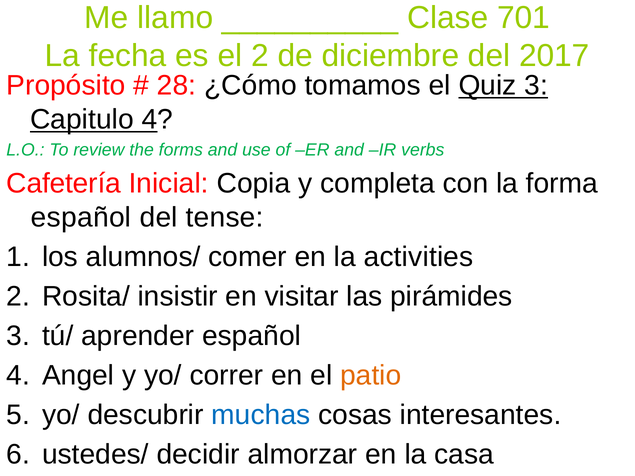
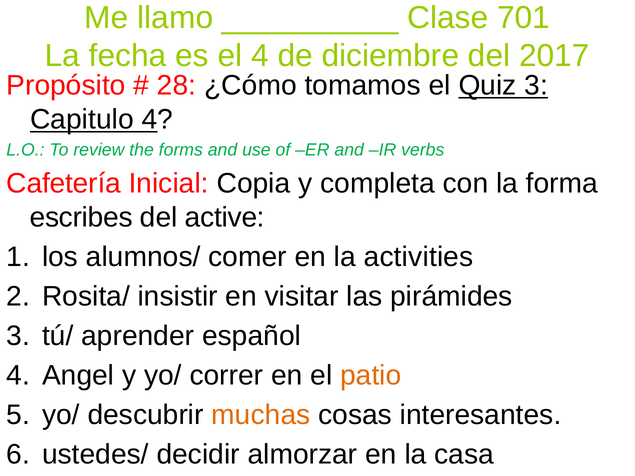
el 2: 2 -> 4
español at (81, 218): español -> escribes
tense: tense -> active
muchas colour: blue -> orange
